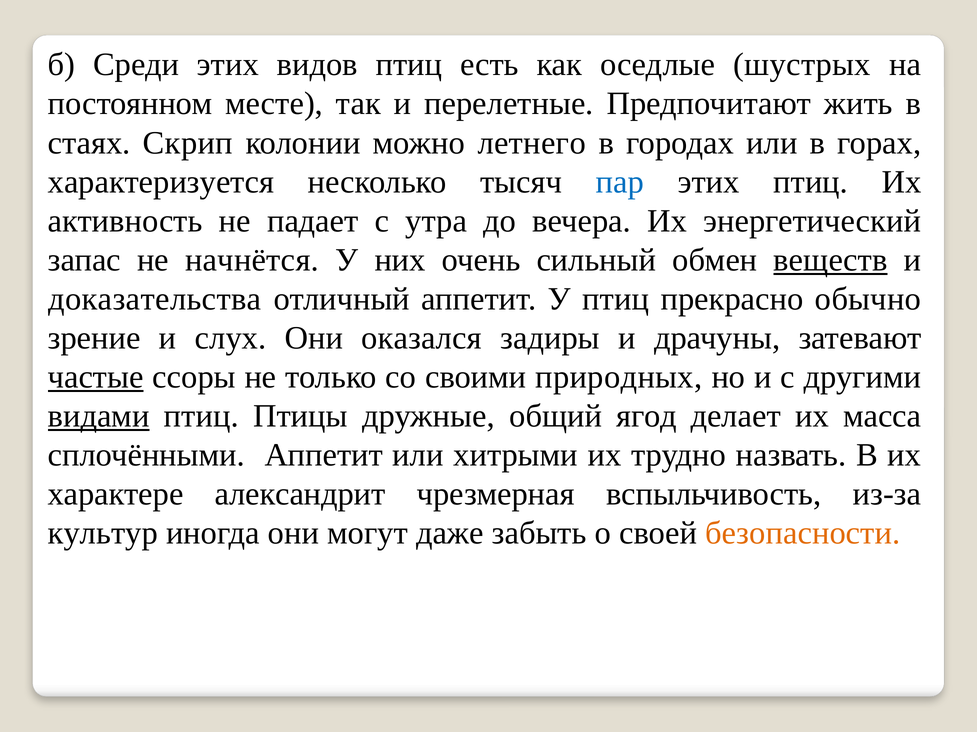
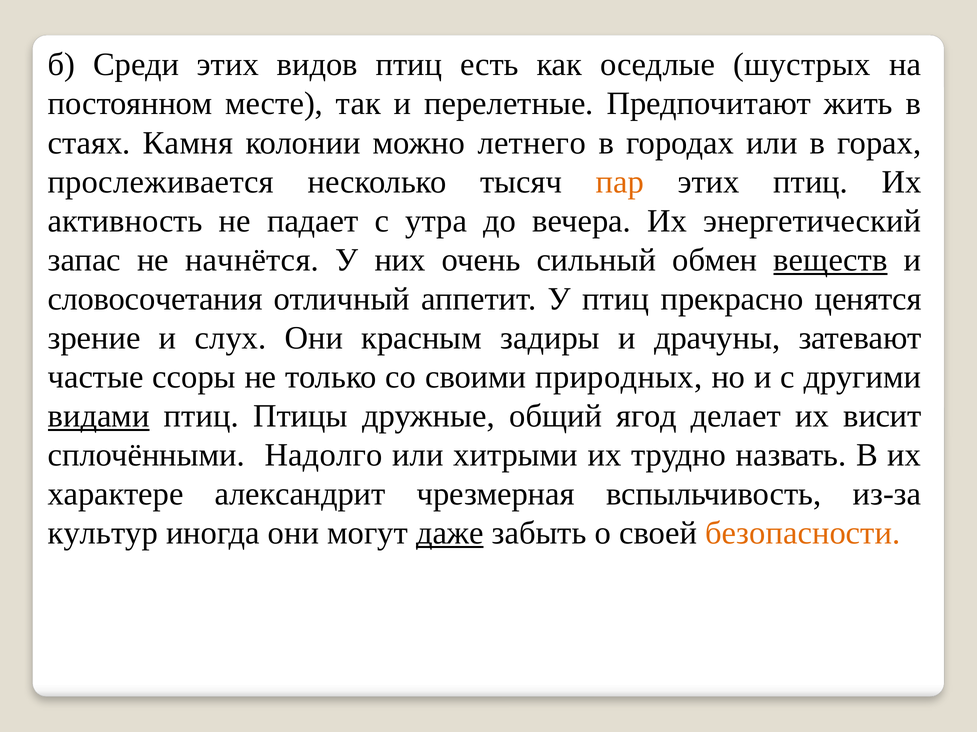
Скрип: Скрип -> Камня
характеризуется: характеризуется -> прослеживается
пар colour: blue -> orange
доказательства: доказательства -> словосочетания
обычно: обычно -> ценятся
оказался: оказался -> красным
частые underline: present -> none
масса: масса -> висит
сплочёнными Аппетит: Аппетит -> Надолго
даже underline: none -> present
